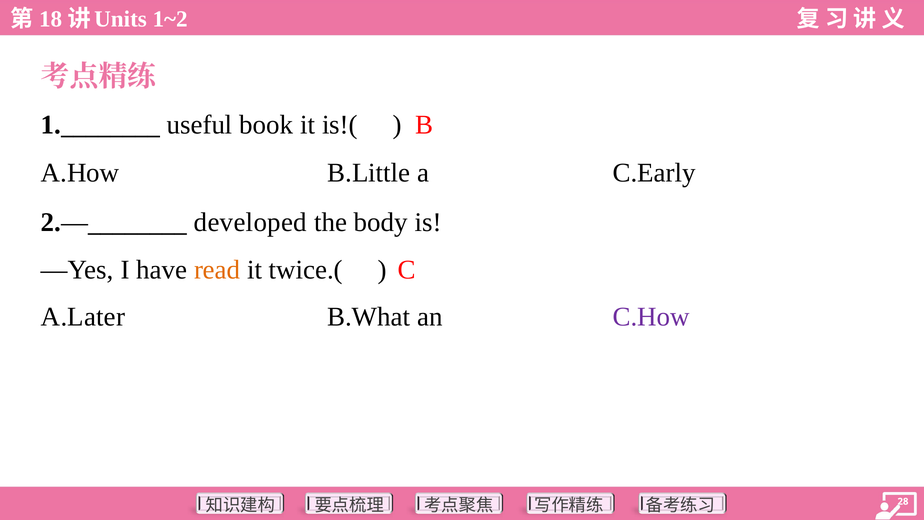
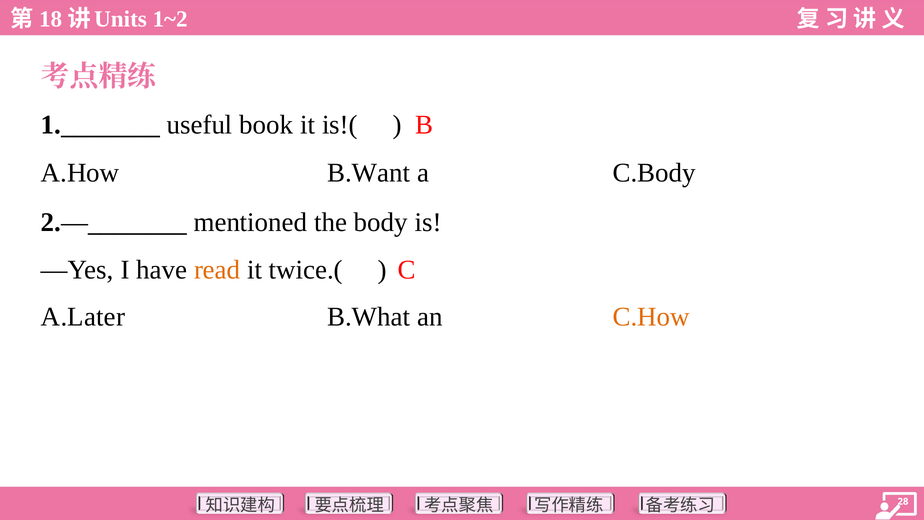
B.Little: B.Little -> B.Want
C.Early: C.Early -> C.Body
developed: developed -> mentioned
C.How colour: purple -> orange
